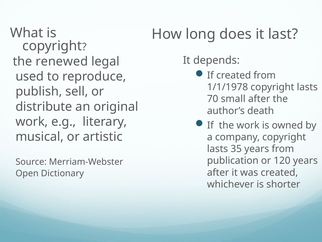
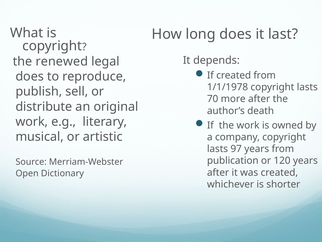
used at (30, 76): used -> does
small: small -> more
35: 35 -> 97
